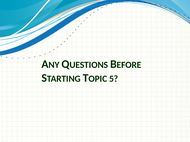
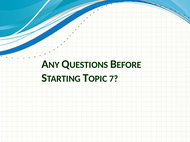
5: 5 -> 7
